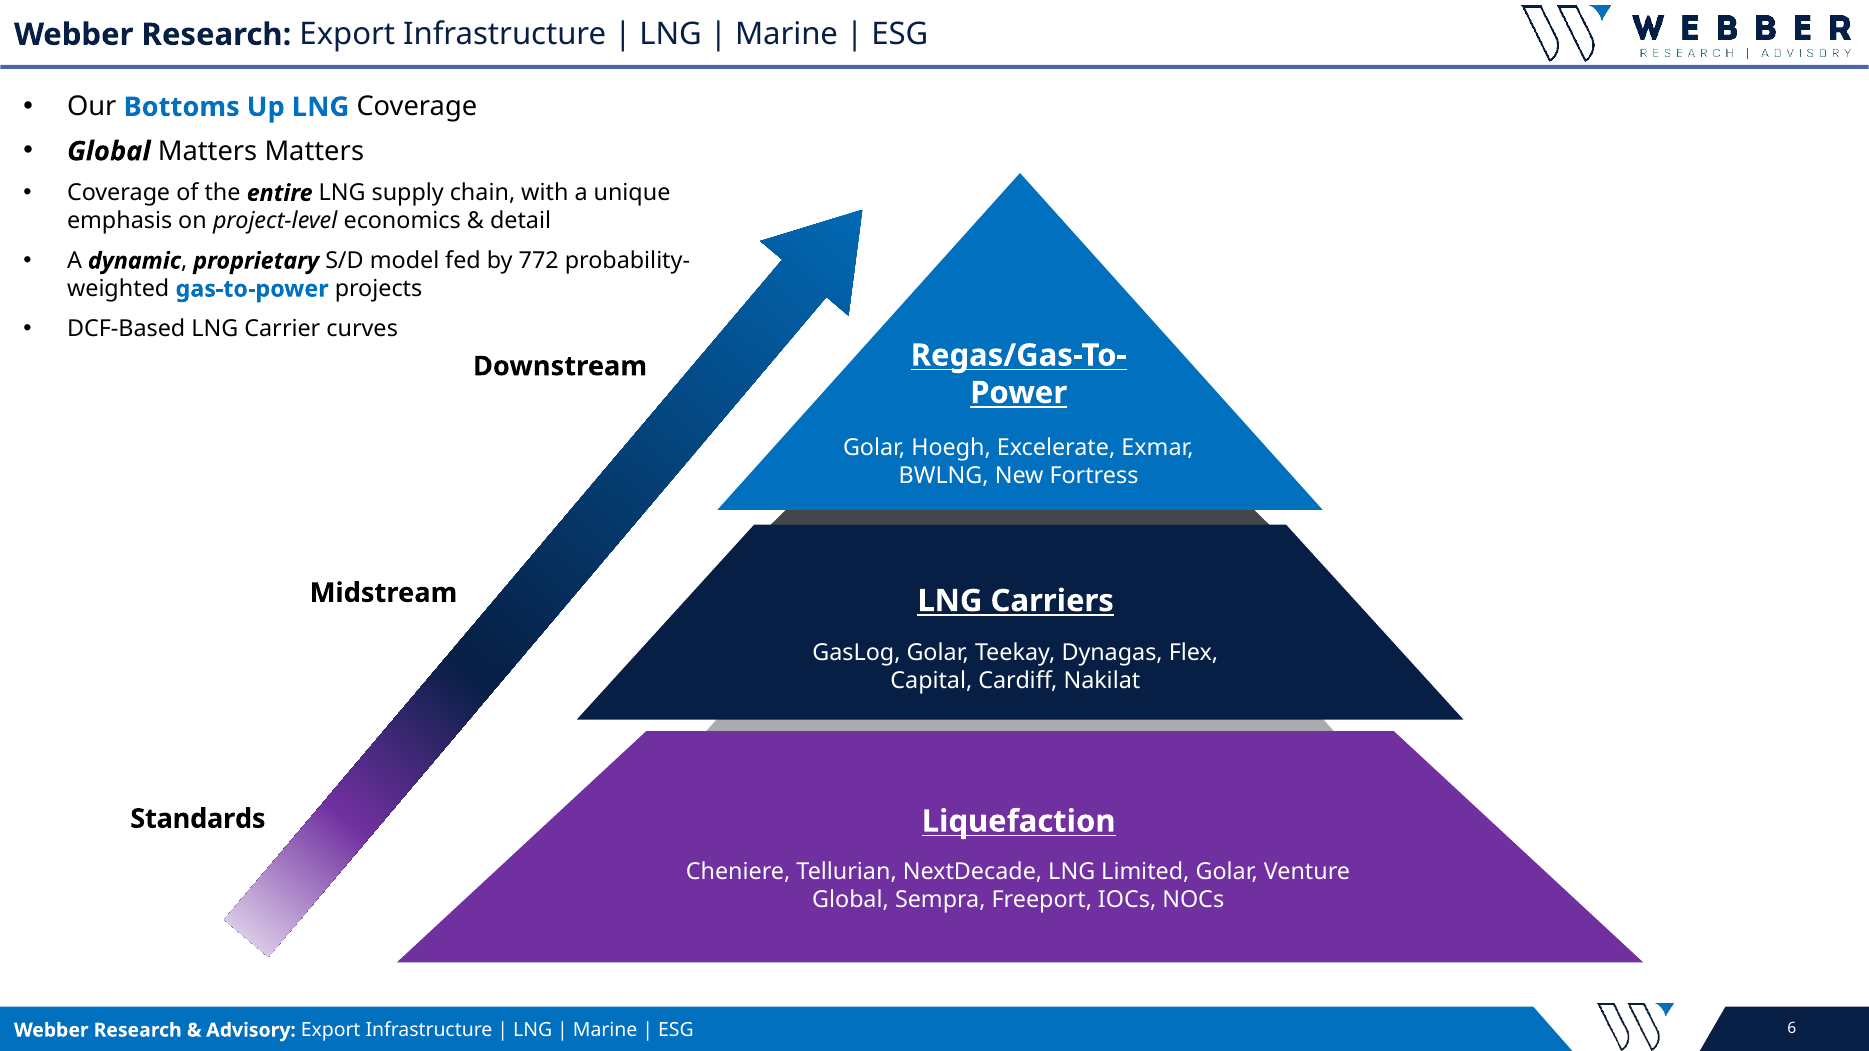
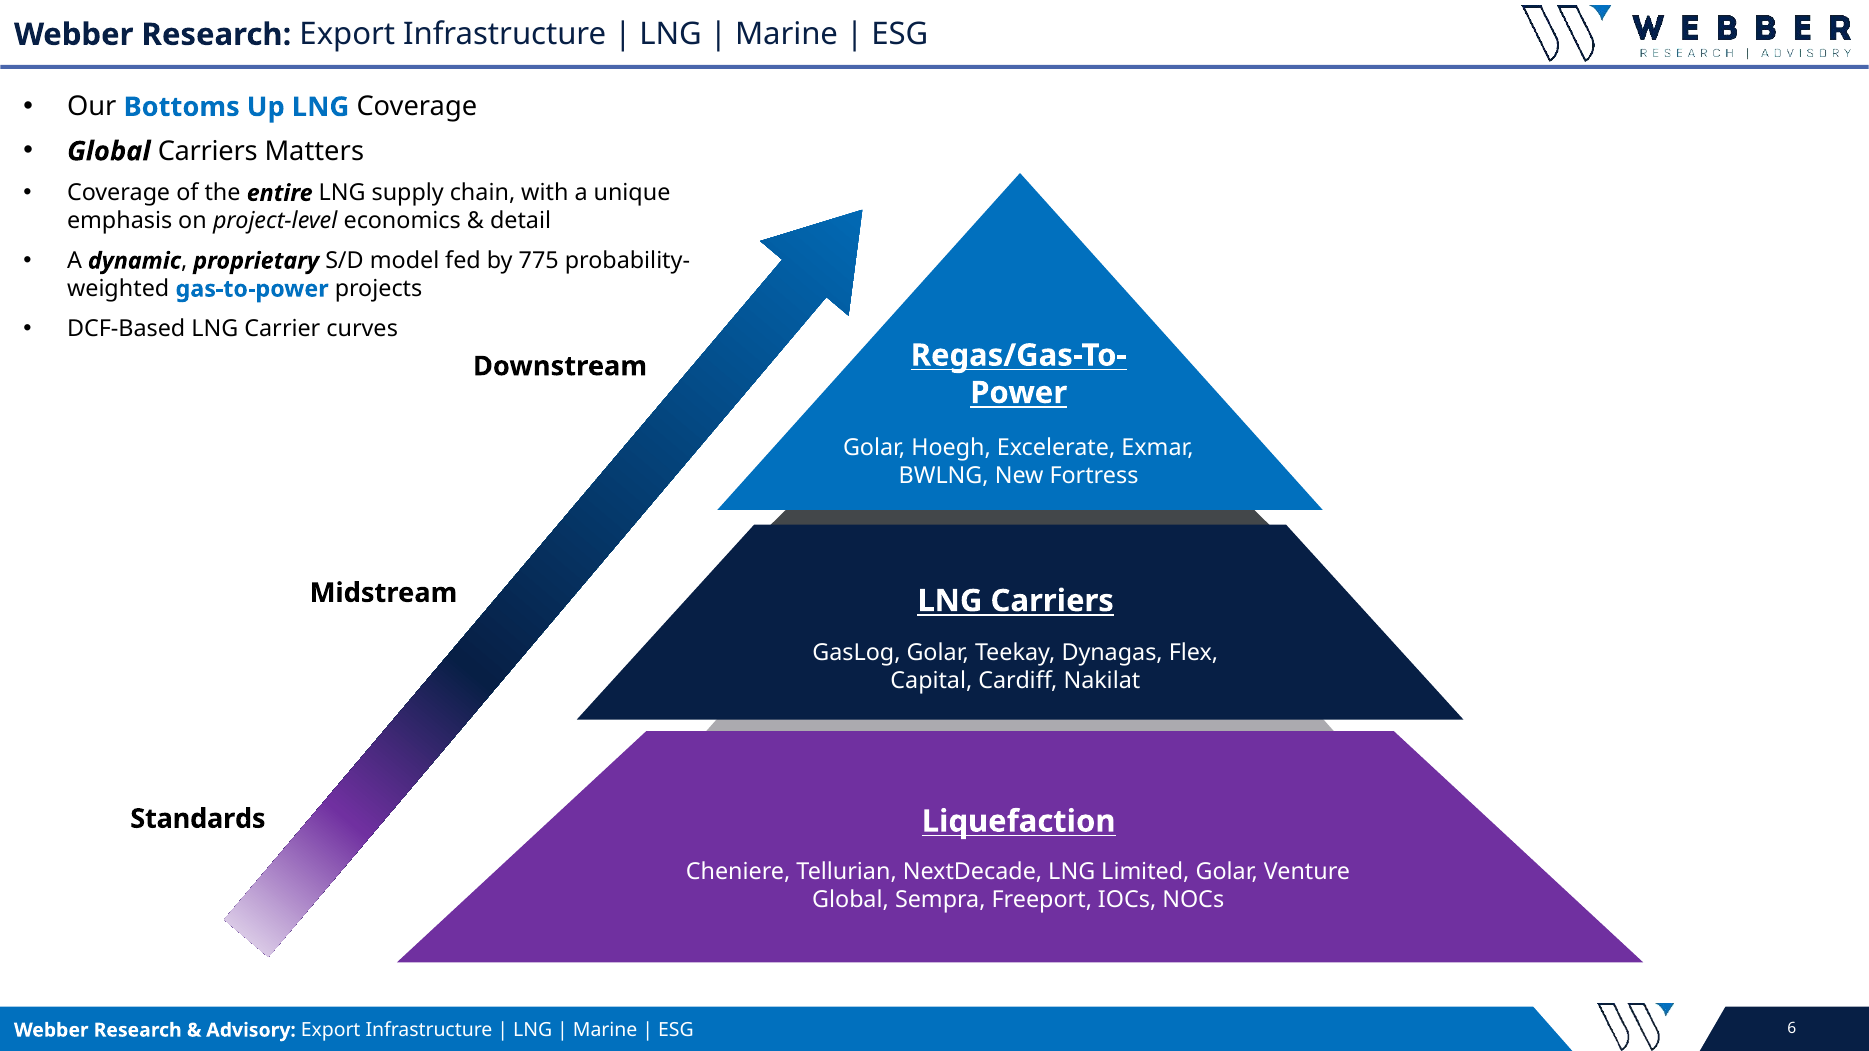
Global Matters: Matters -> Carriers
772: 772 -> 775
